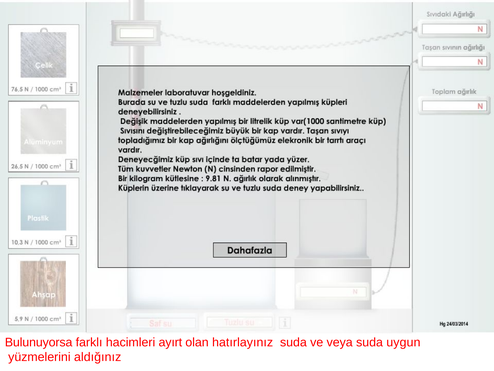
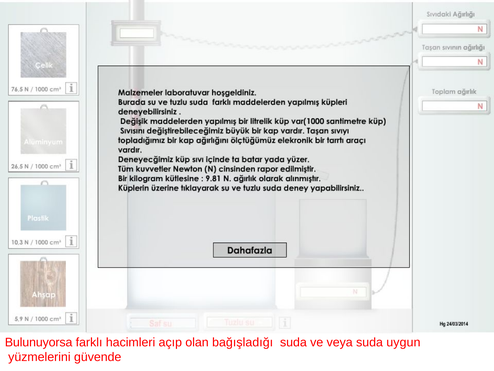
ayırt: ayırt -> açıp
hatırlayınız: hatırlayınız -> bağışladığı
aldığınız: aldığınız -> güvende
